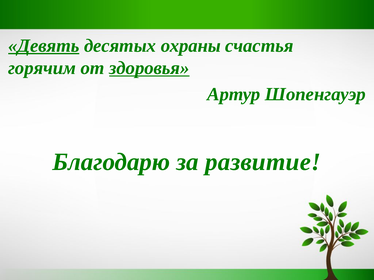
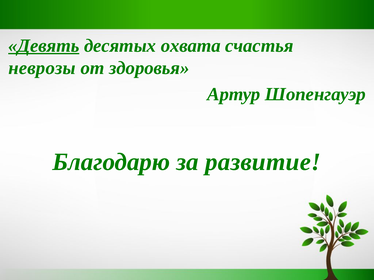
охраны: охраны -> охвата
горячим: горячим -> неврозы
здоровья underline: present -> none
